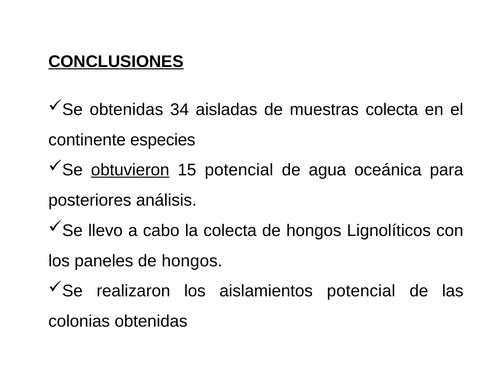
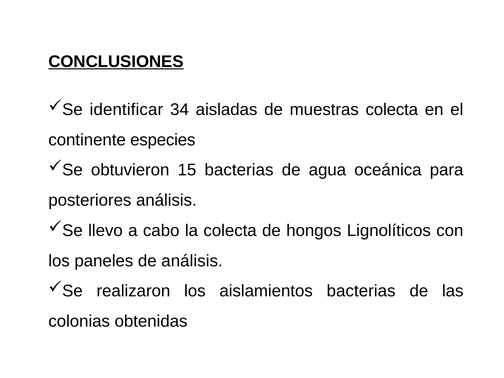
obtenidas at (126, 110): obtenidas -> identificar
obtuvieron underline: present -> none
15 potencial: potencial -> bacterias
paneles de hongos: hongos -> análisis
aislamientos potencial: potencial -> bacterias
